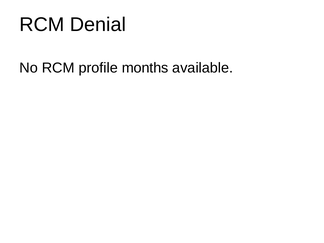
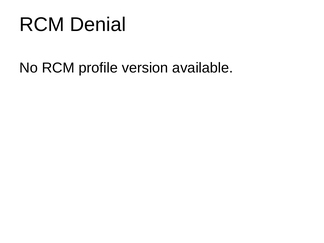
months: months -> version
